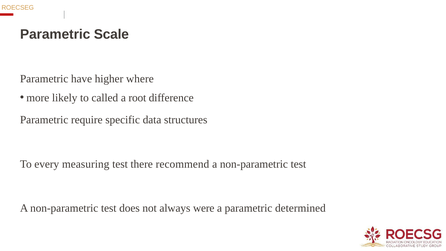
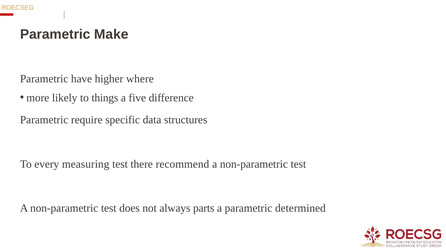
Scale: Scale -> Make
called: called -> things
root: root -> five
were: were -> parts
